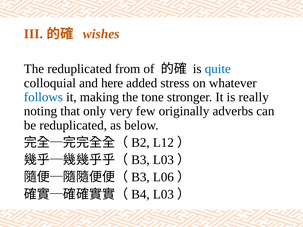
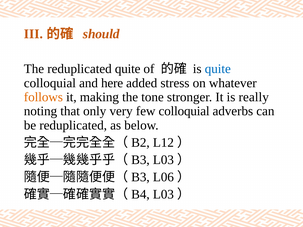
wishes: wishes -> should
reduplicated from: from -> quite
follows colour: blue -> orange
few originally: originally -> colloquial
